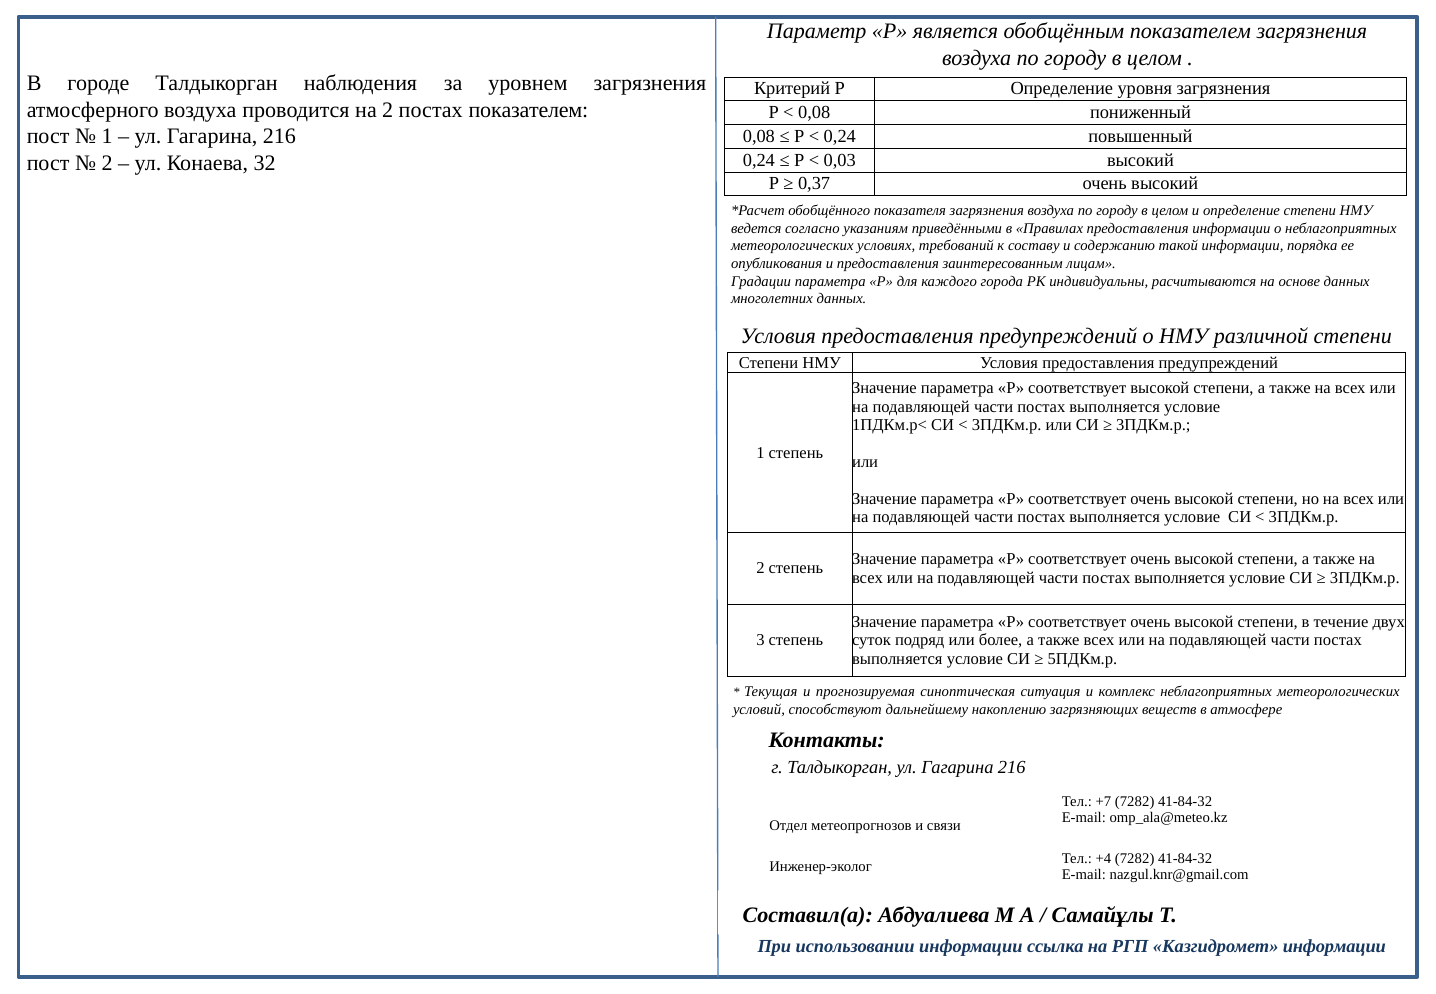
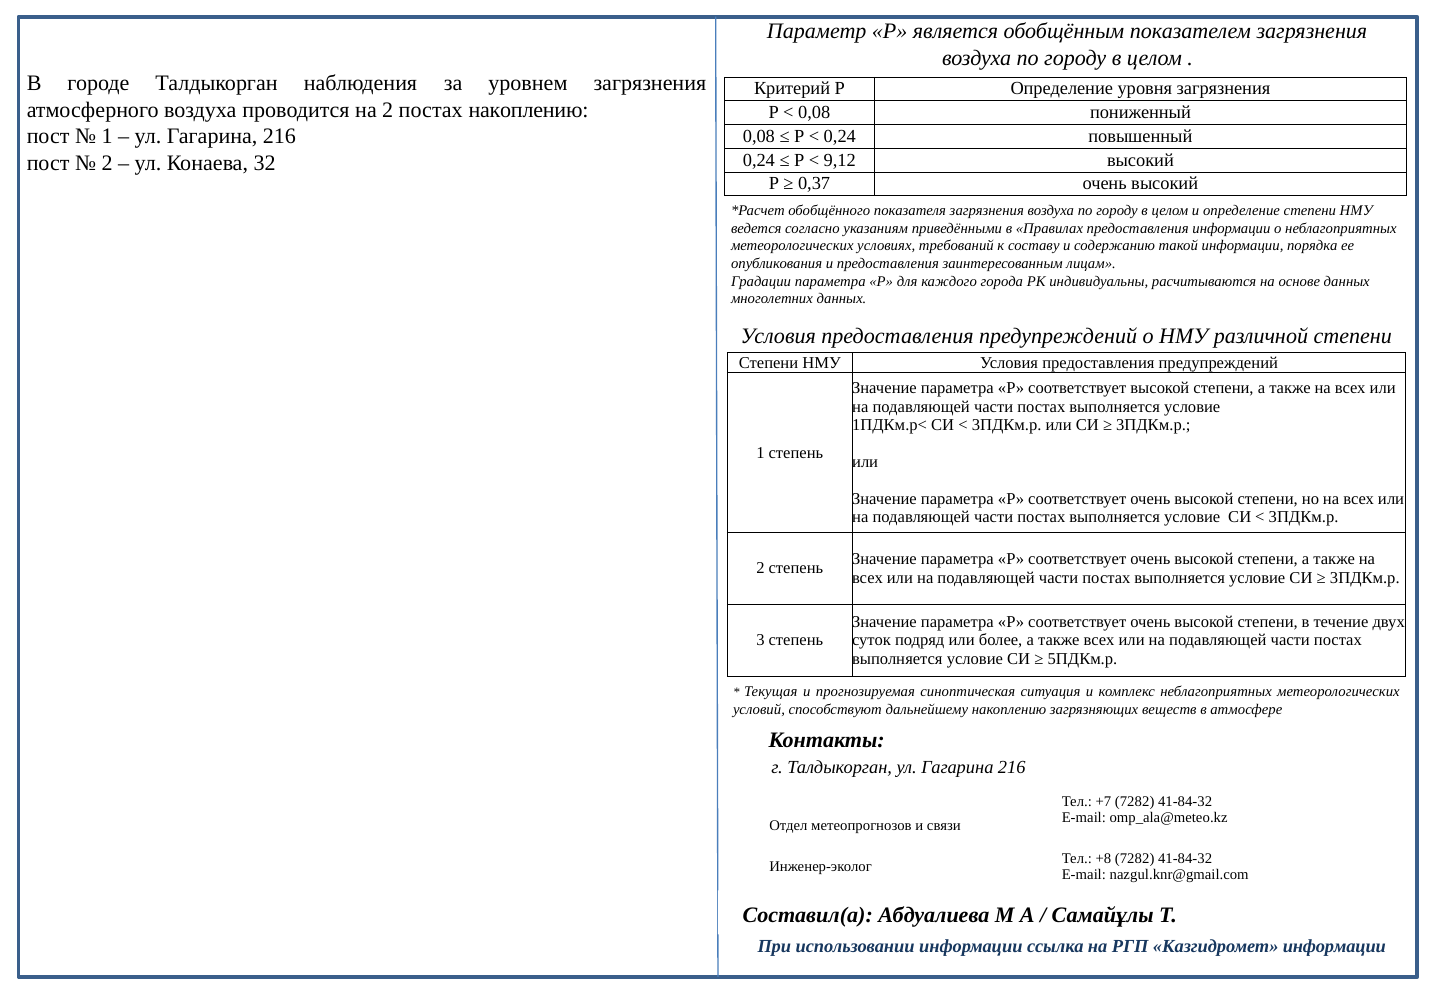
постах показателем: показателем -> накоплению
0,03: 0,03 -> 9,12
+4: +4 -> +8
